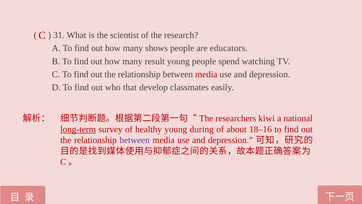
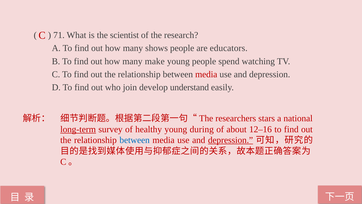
31: 31 -> 71
result: result -> make
that: that -> join
classmates: classmates -> understand
kiwi: kiwi -> stars
18–16: 18–16 -> 12–16
between at (135, 140) colour: purple -> blue
depression at (231, 140) underline: none -> present
